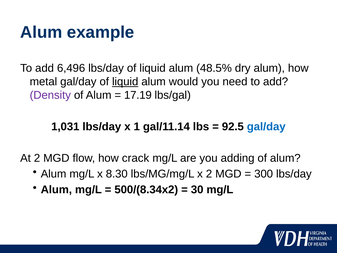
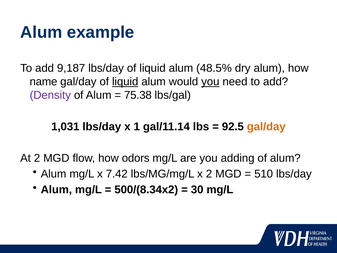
6,496: 6,496 -> 9,187
metal: metal -> name
you at (210, 82) underline: none -> present
17.19: 17.19 -> 75.38
gal/day at (266, 127) colour: blue -> orange
crack: crack -> odors
8.30: 8.30 -> 7.42
300: 300 -> 510
